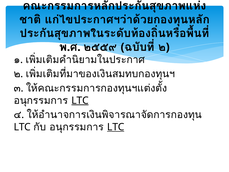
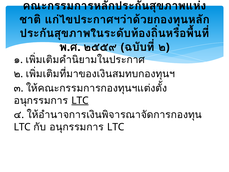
LTC at (116, 127) underline: present -> none
